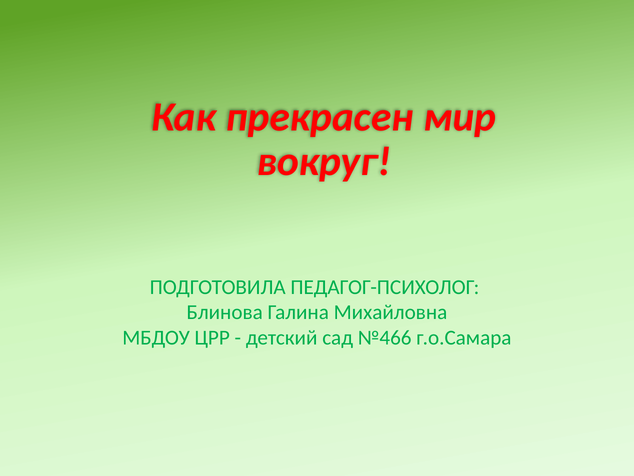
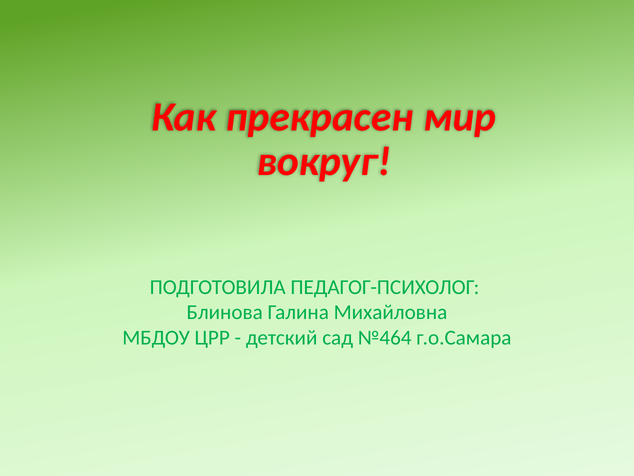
№466: №466 -> №464
